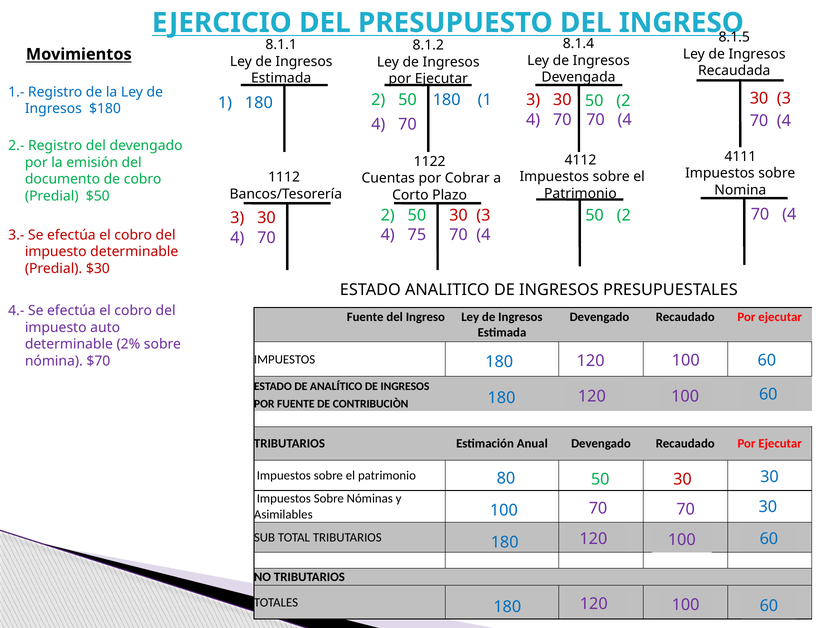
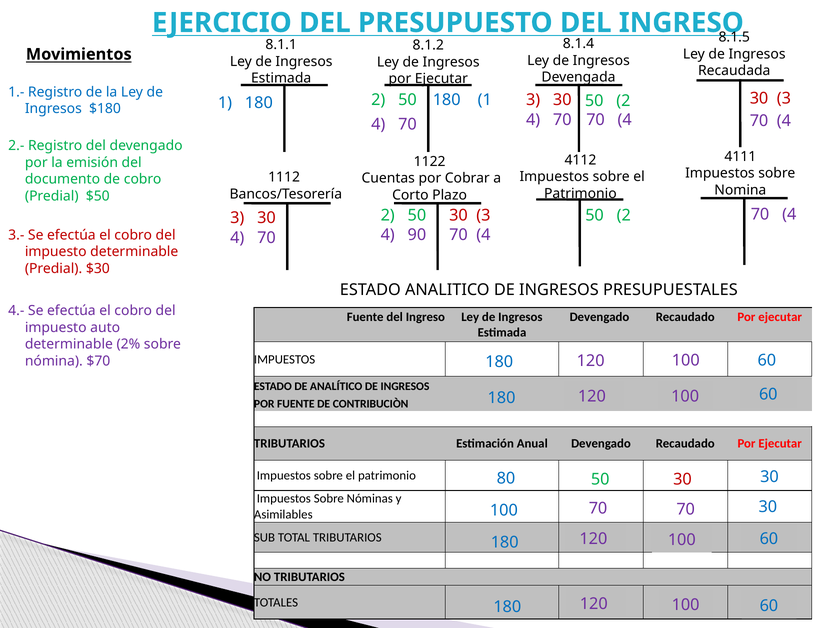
75: 75 -> 90
